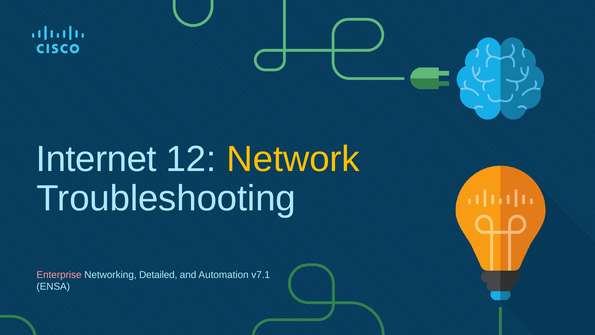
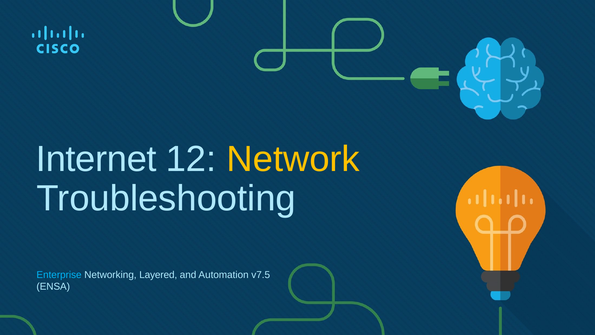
Enterprise colour: pink -> light blue
Detailed: Detailed -> Layered
v7.1: v7.1 -> v7.5
